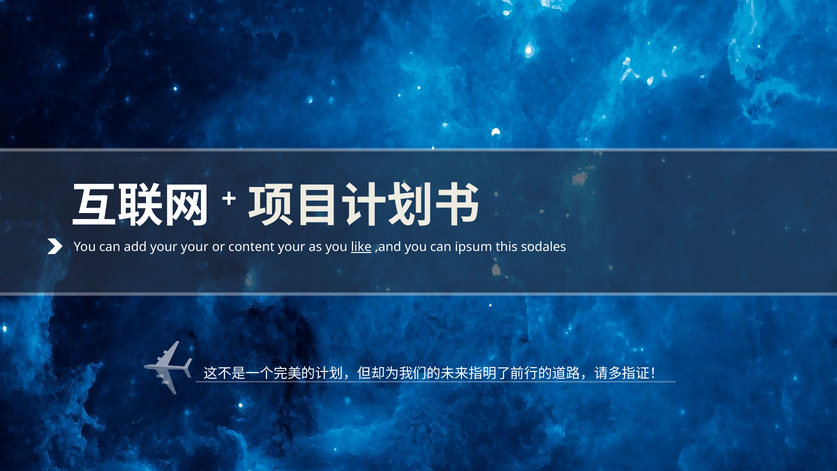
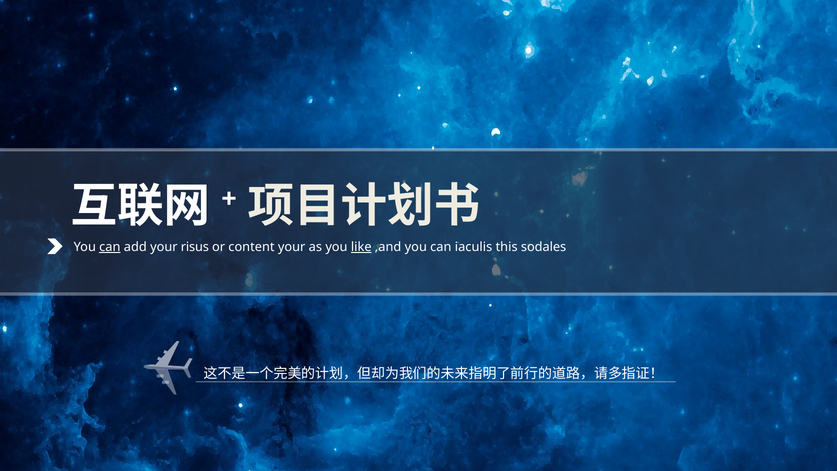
can at (110, 247) underline: none -> present
your your: your -> risus
ipsum: ipsum -> iaculis
